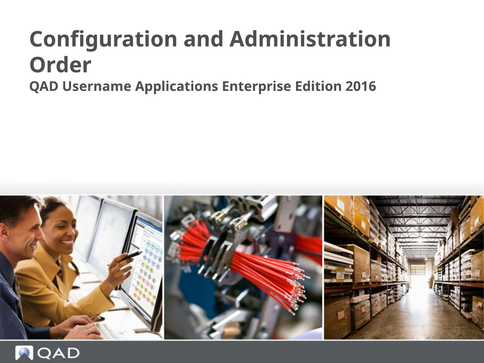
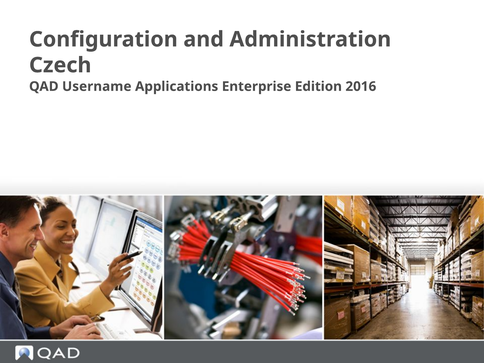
Order: Order -> Czech
